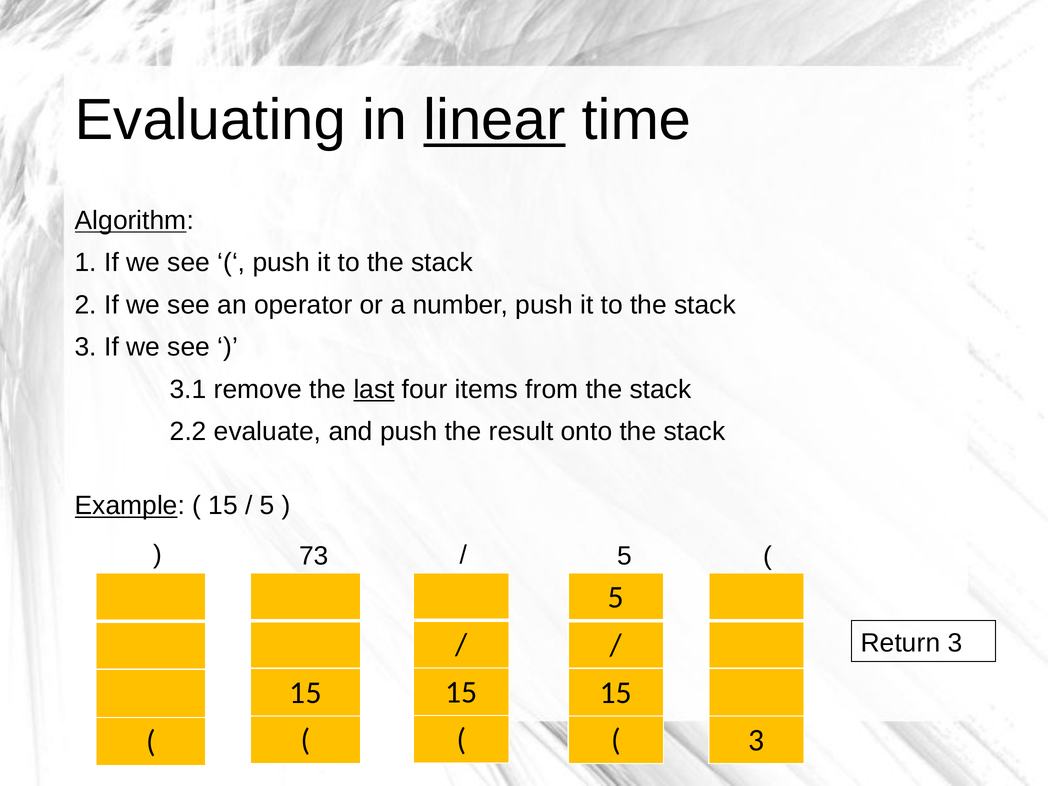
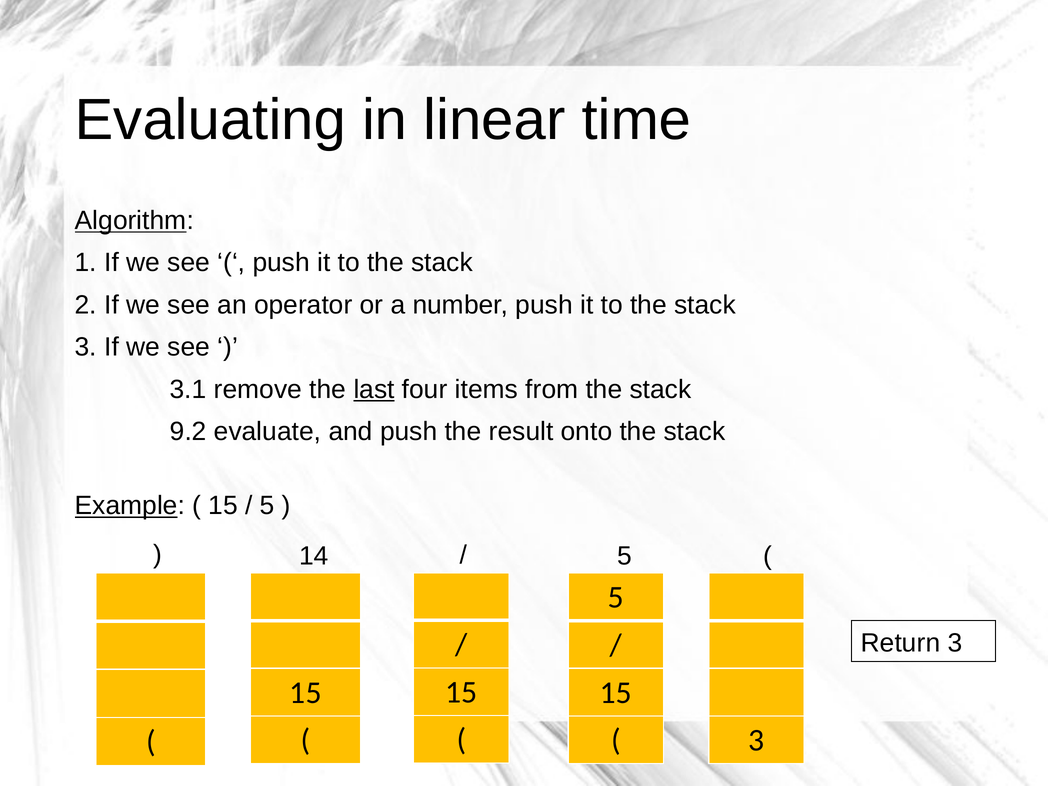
linear underline: present -> none
2.2: 2.2 -> 9.2
73: 73 -> 14
